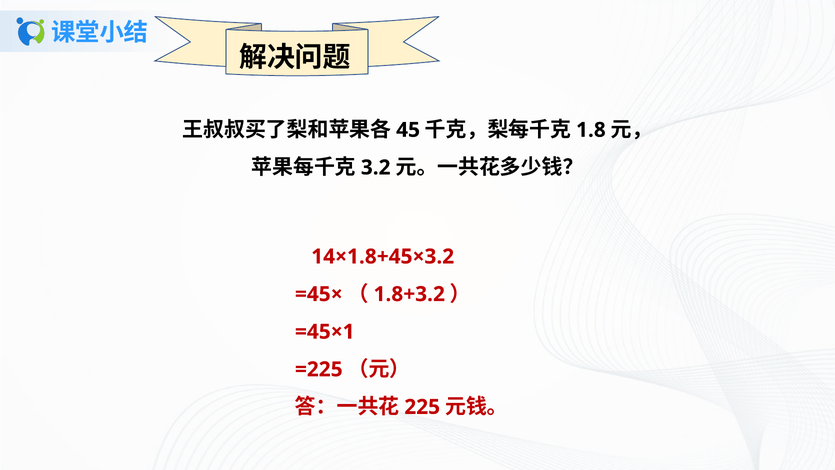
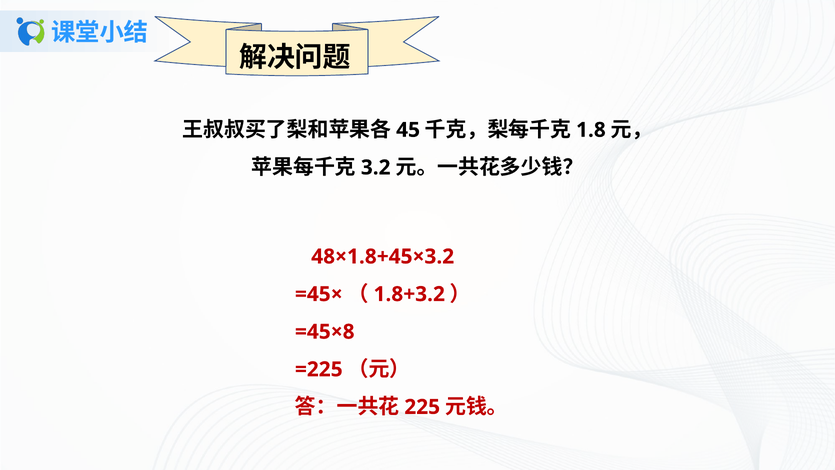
14×1.8+45×3.2: 14×1.8+45×3.2 -> 48×1.8+45×3.2
=45×1: =45×1 -> =45×8
